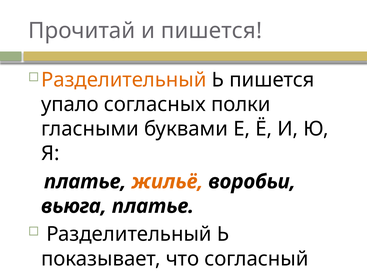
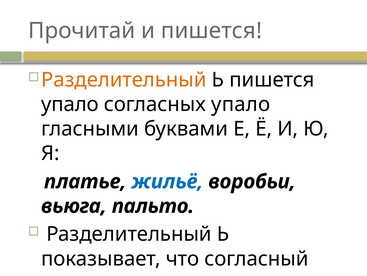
согласных полки: полки -> упало
жильё colour: orange -> blue
вьюга платье: платье -> пальто
